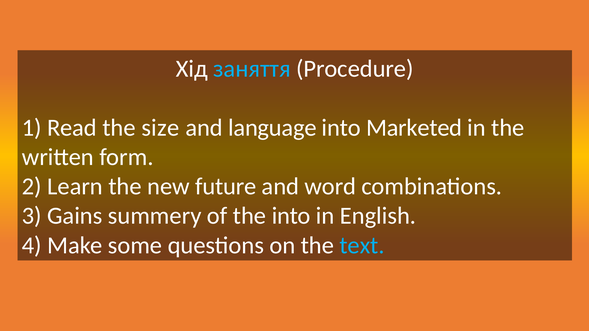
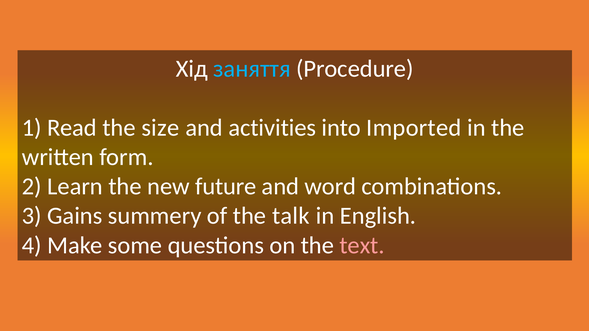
language: language -> activities
Marketed: Marketed -> Imported
the into: into -> talk
text colour: light blue -> pink
